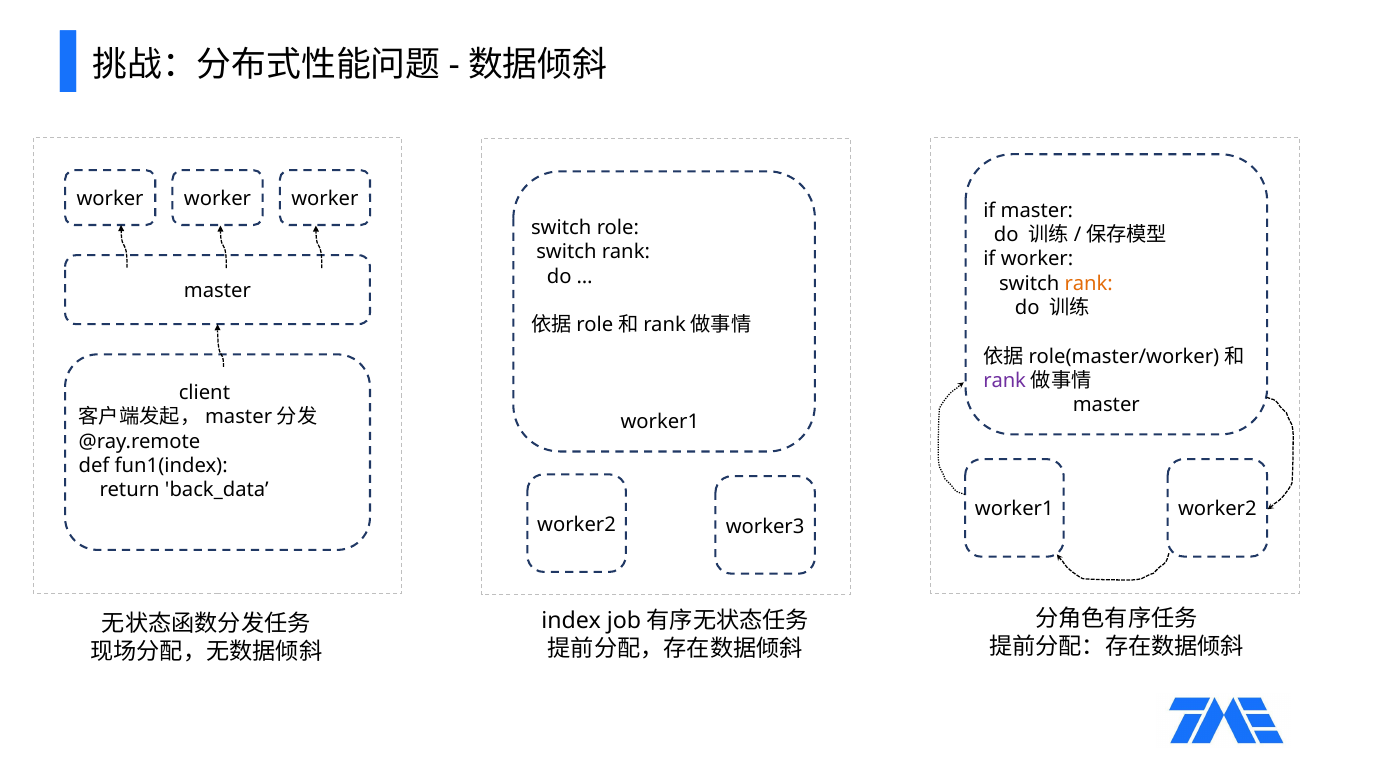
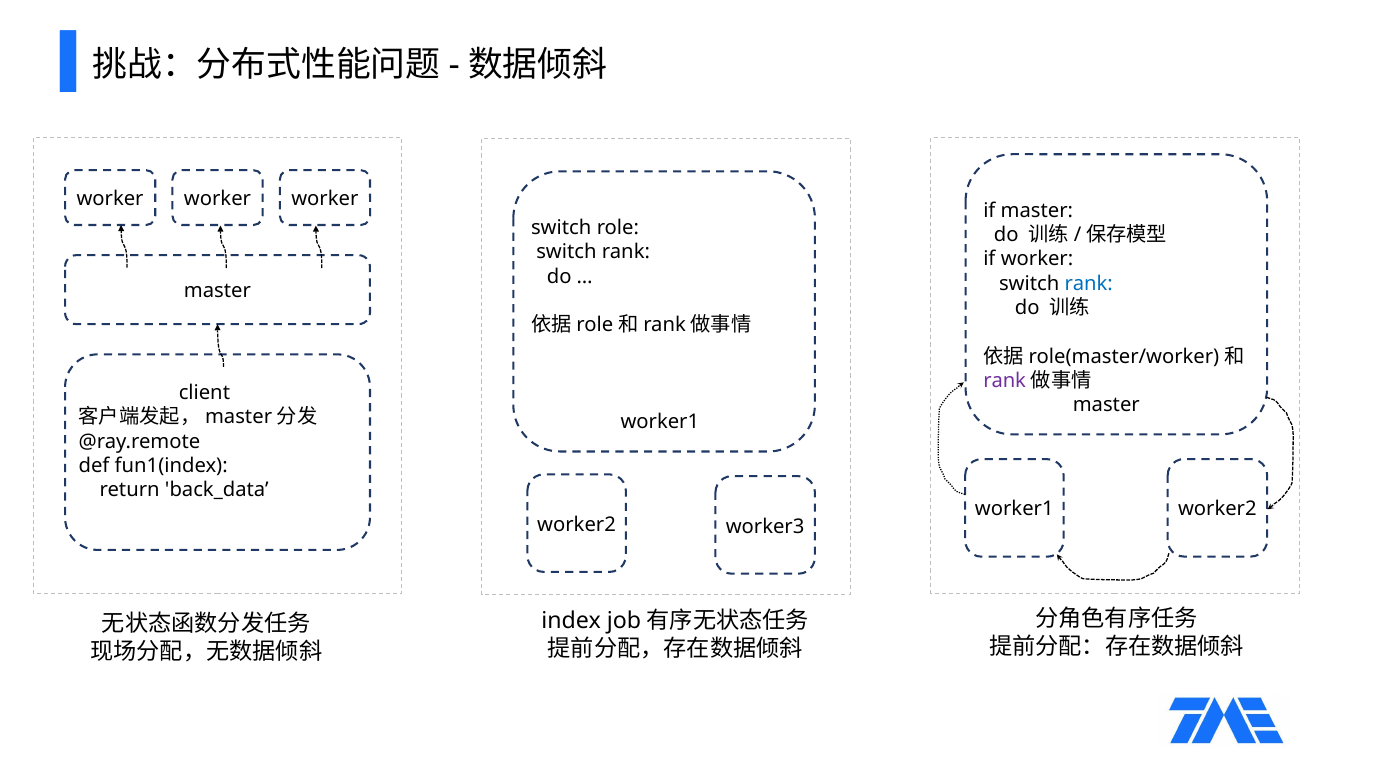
rank at (1089, 284) colour: orange -> blue
